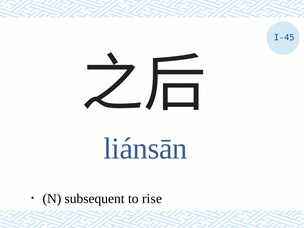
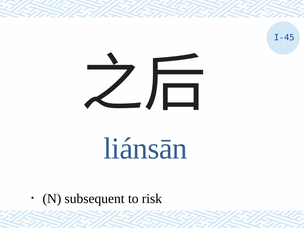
rise: rise -> risk
